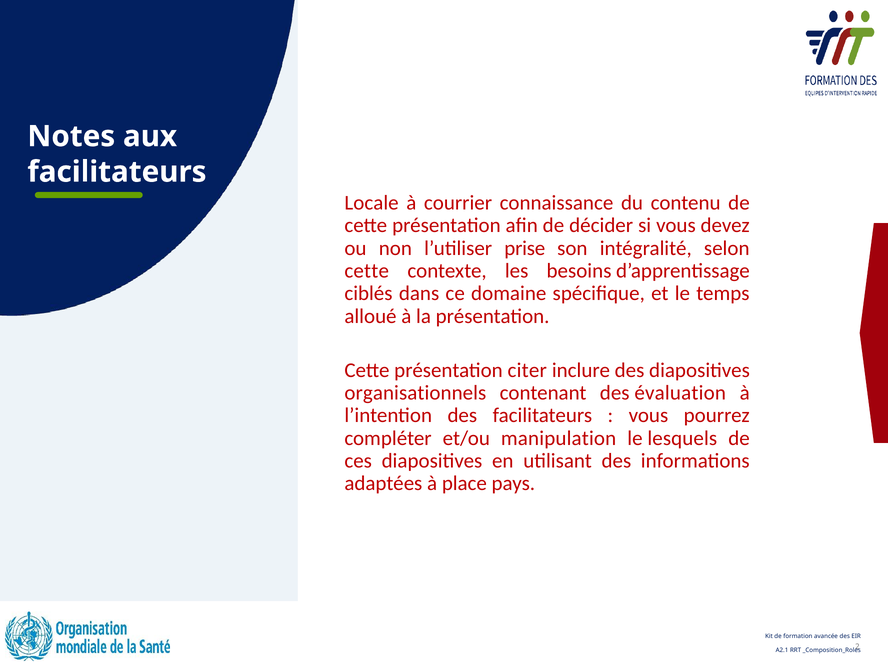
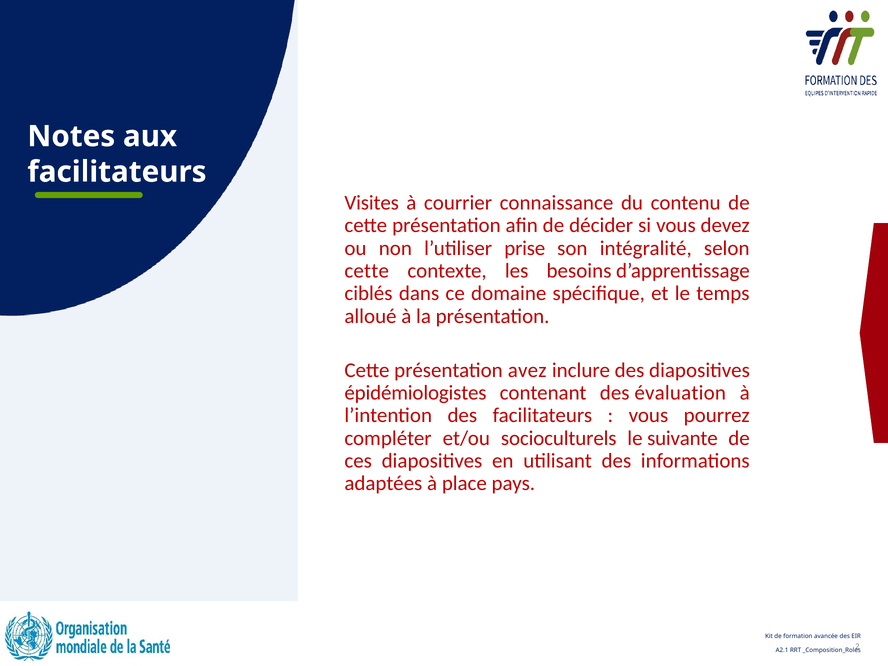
Locale: Locale -> Visites
citer: citer -> avez
organisationnels: organisationnels -> épidémiologistes
manipulation: manipulation -> socioculturels
lesquels: lesquels -> suivante
